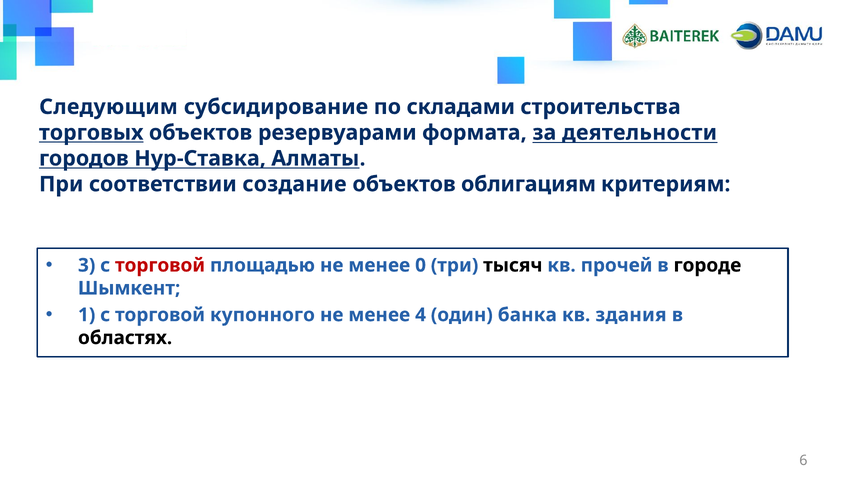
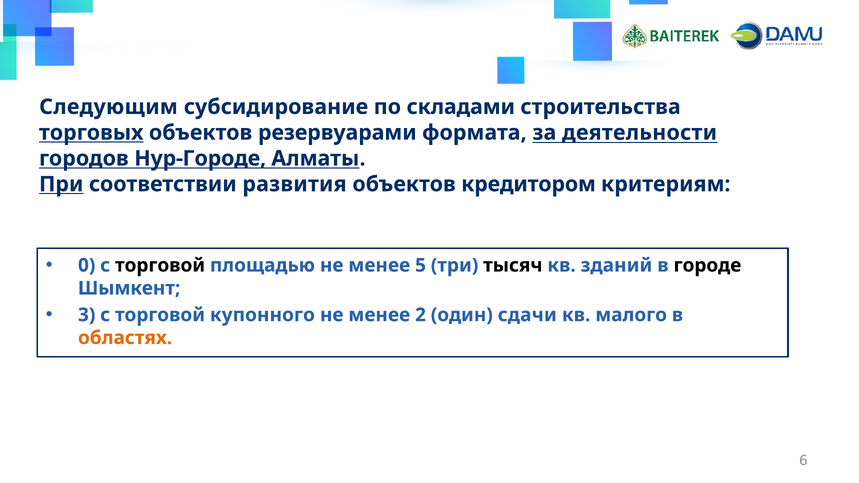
Нур-Ставка: Нур-Ставка -> Нур-Городе
При underline: none -> present
создание: создание -> развития
облигациям: облигациям -> кредитором
3: 3 -> 0
торговой at (160, 265) colour: red -> black
0: 0 -> 5
прочей: прочей -> зданий
1: 1 -> 3
4: 4 -> 2
банка: банка -> сдачи
здания: здания -> малого
областях colour: black -> orange
